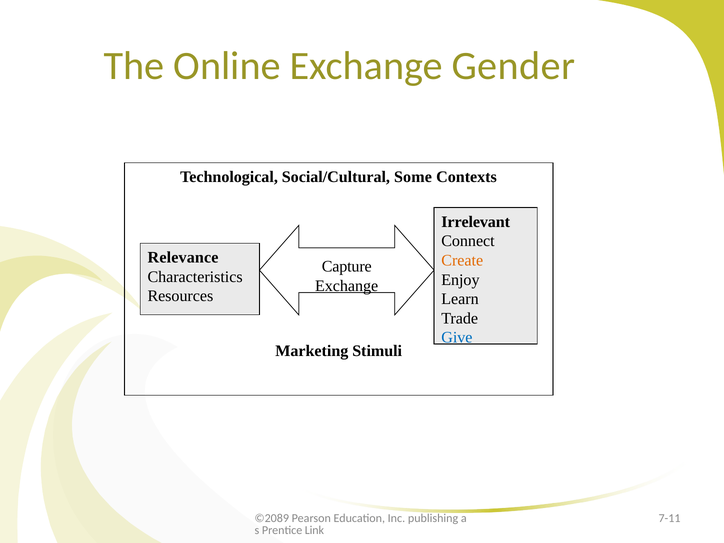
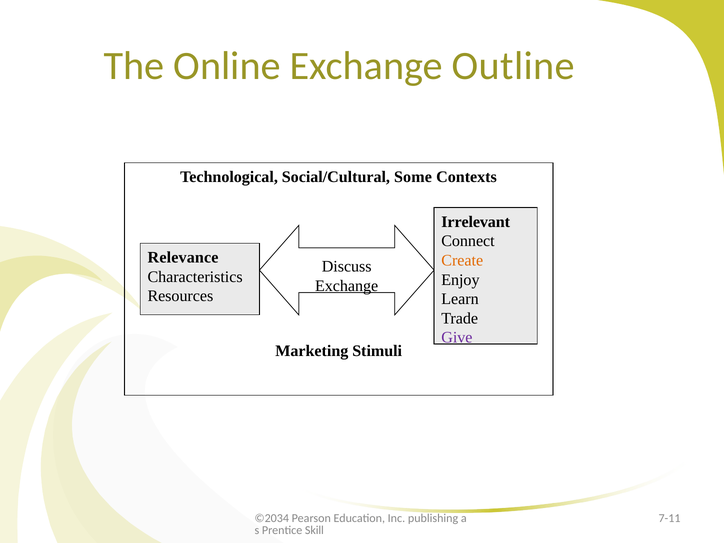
Gender: Gender -> Outline
Capture: Capture -> Discuss
Give colour: blue -> purple
©2089: ©2089 -> ©2034
Link: Link -> Skill
